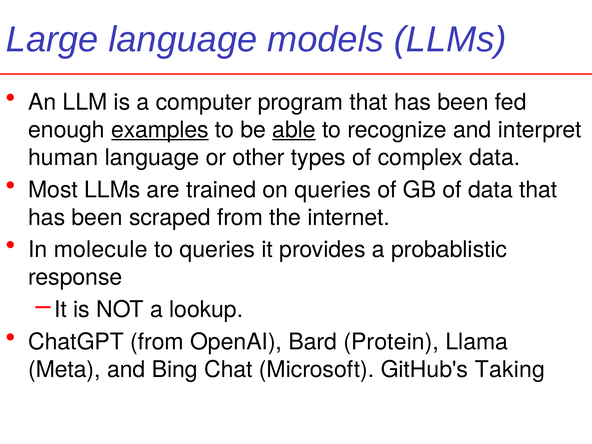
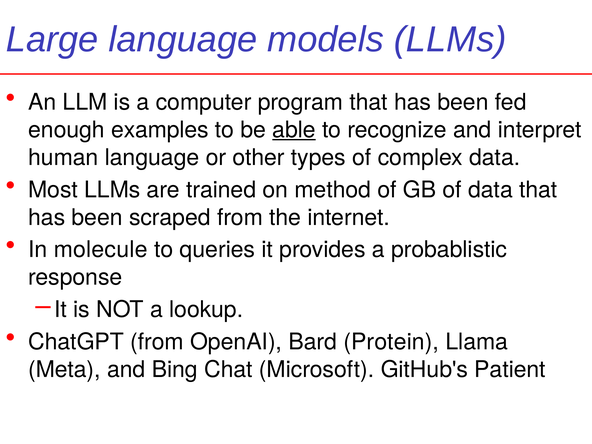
examples underline: present -> none
on queries: queries -> method
Taking: Taking -> Patient
